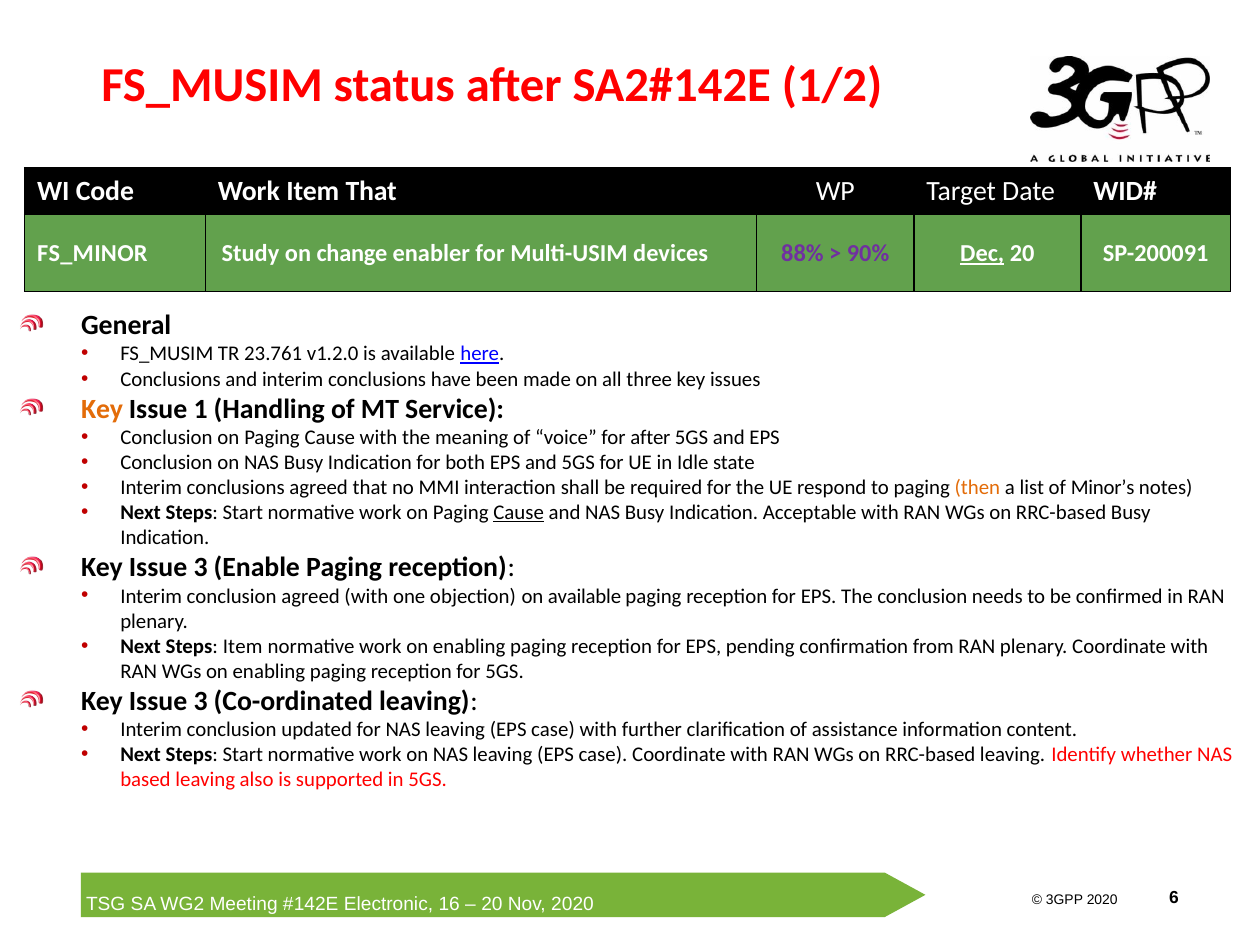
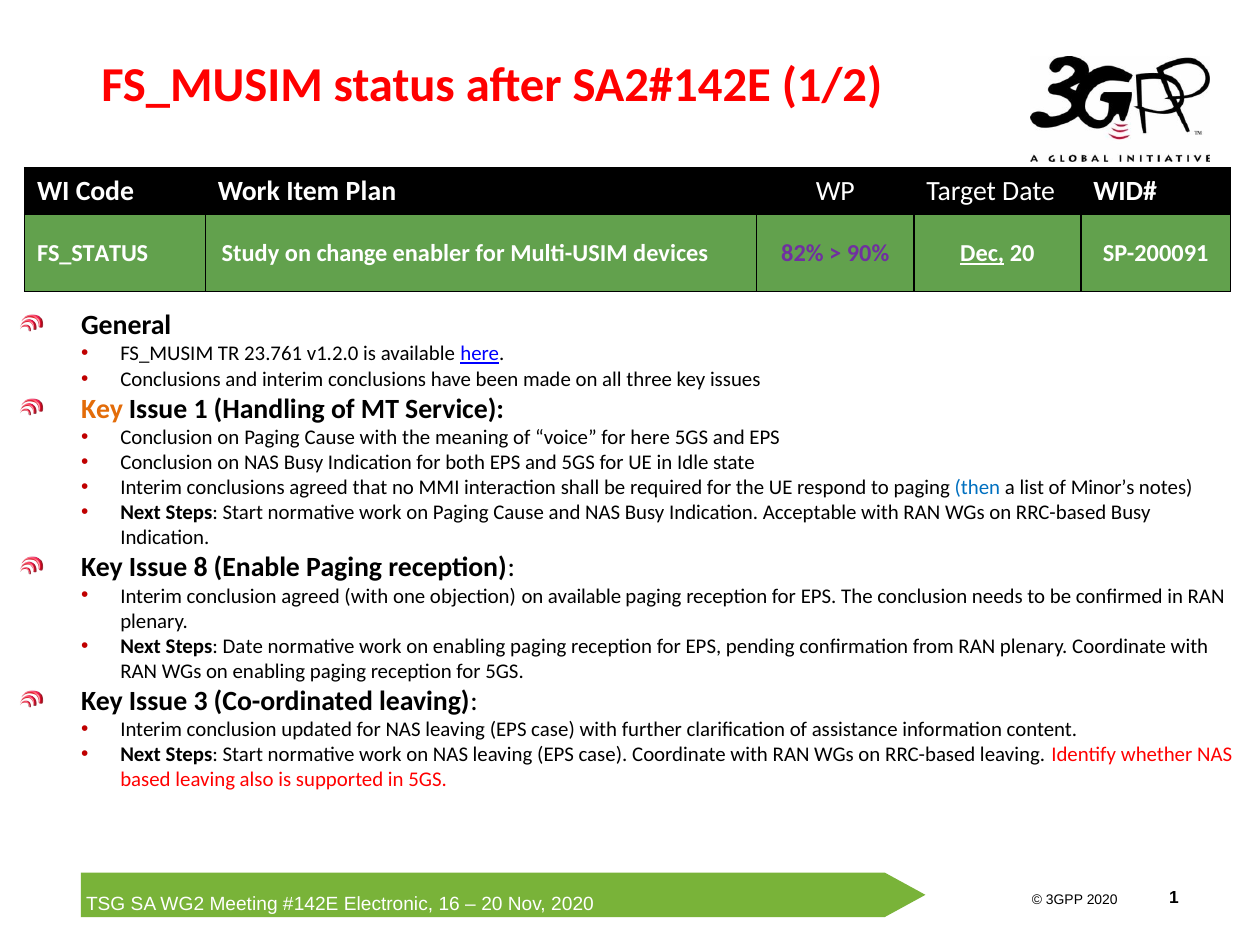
Item That: That -> Plan
FS_MINOR: FS_MINOR -> FS_STATUS
88%: 88% -> 82%
for after: after -> here
then colour: orange -> blue
Cause at (519, 513) underline: present -> none
3 at (201, 568): 3 -> 8
Steps Item: Item -> Date
6 at (1174, 898): 6 -> 1
